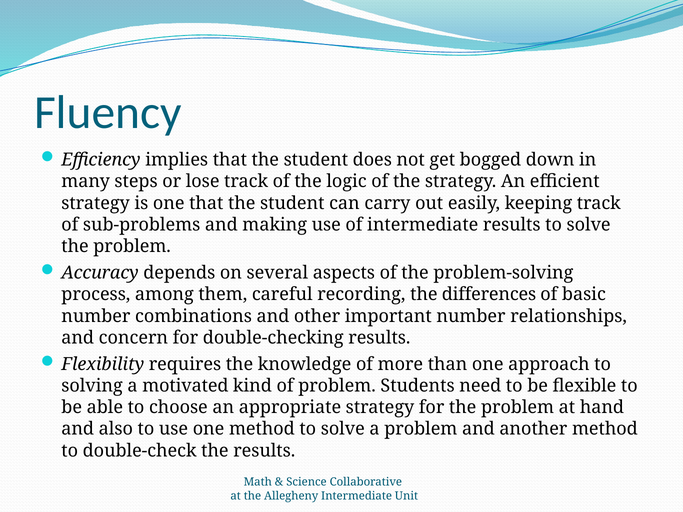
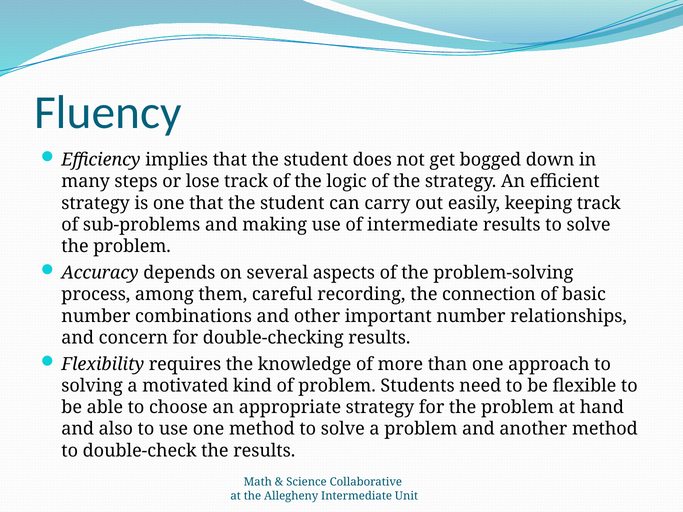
differences: differences -> connection
